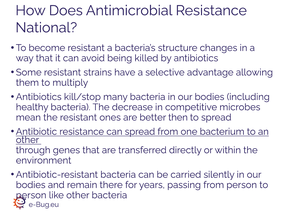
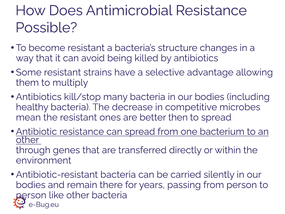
National: National -> Possible
